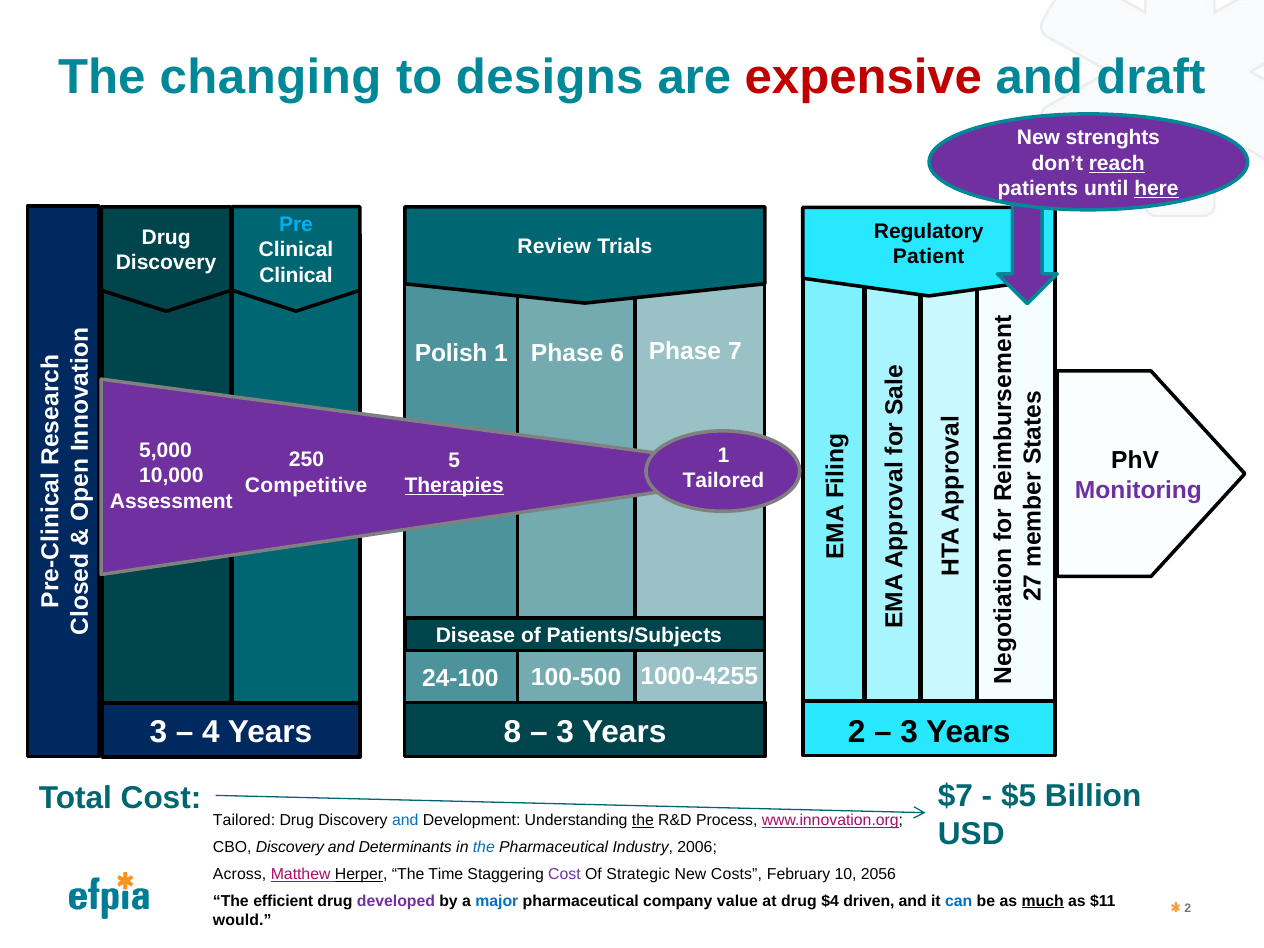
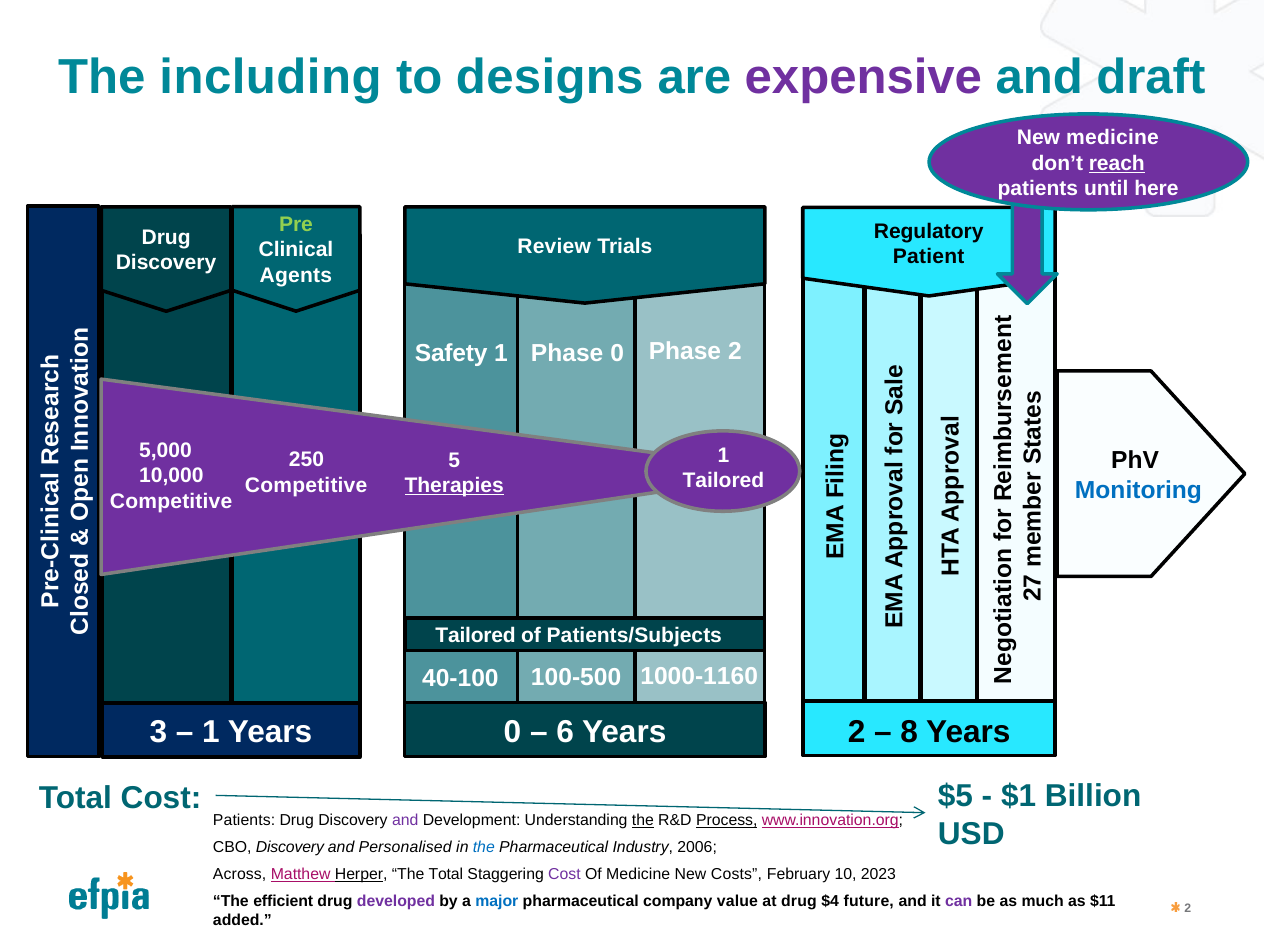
changing: changing -> including
expensive colour: red -> purple
New strenghts: strenghts -> medicine
here underline: present -> none
Pre colour: light blue -> light green
Clinical at (296, 275): Clinical -> Agents
Polish: Polish -> Safety
Phase 6: 6 -> 0
Phase 7: 7 -> 2
Monitoring colour: purple -> blue
Assessment at (171, 501): Assessment -> Competitive
Disease at (475, 636): Disease -> Tailored
24-100: 24-100 -> 40-100
1000-4255: 1000-4255 -> 1000-1160
4 at (211, 732): 4 -> 1
Years 8: 8 -> 0
3 at (565, 732): 3 -> 6
3 at (909, 732): 3 -> 8
$7: $7 -> $5
$5: $5 -> $1
Tailored at (244, 820): Tailored -> Patients
and at (405, 820) colour: blue -> purple
Process underline: none -> present
Determinants: Determinants -> Personalised
The Time: Time -> Total
Of Strategic: Strategic -> Medicine
2056: 2056 -> 2023
driven: driven -> future
can colour: blue -> purple
much underline: present -> none
would: would -> added
